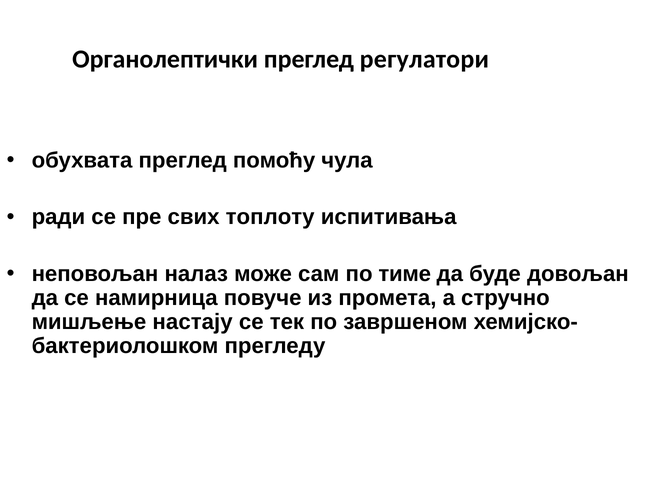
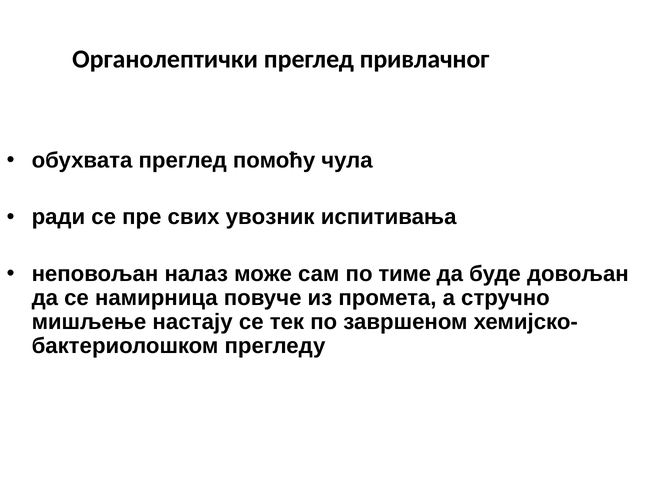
регулатори: регулатори -> привлачног
топлоту: топлоту -> увозник
